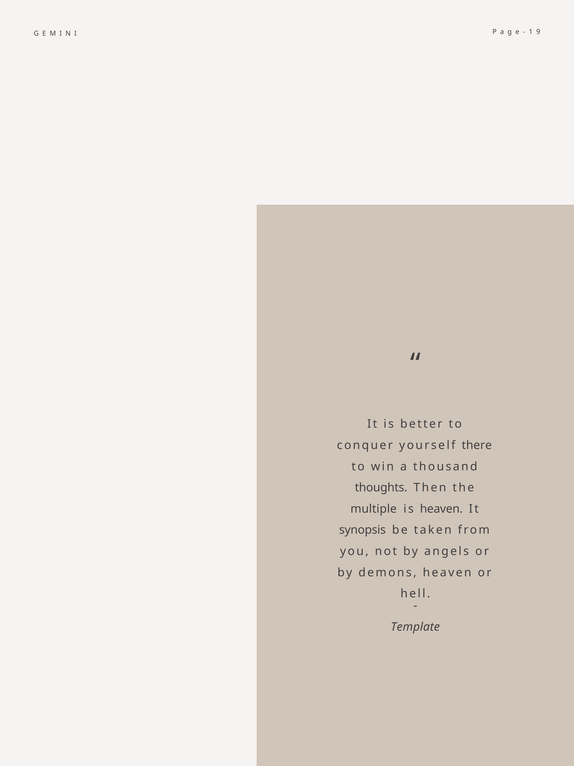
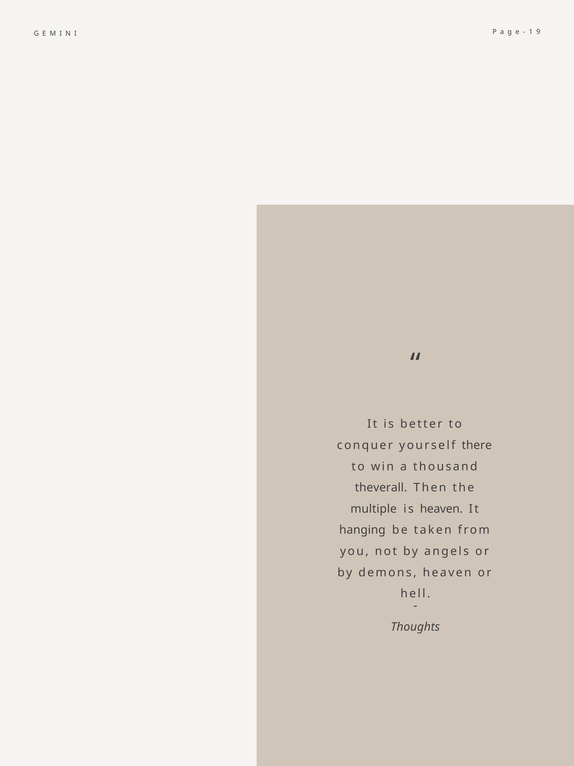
thoughts: thoughts -> theverall
synopsis: synopsis -> hanging
Template: Template -> Thoughts
